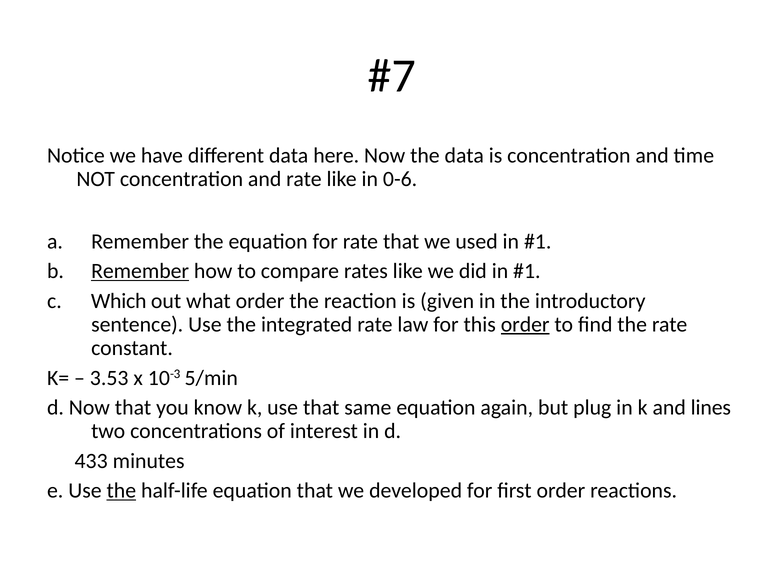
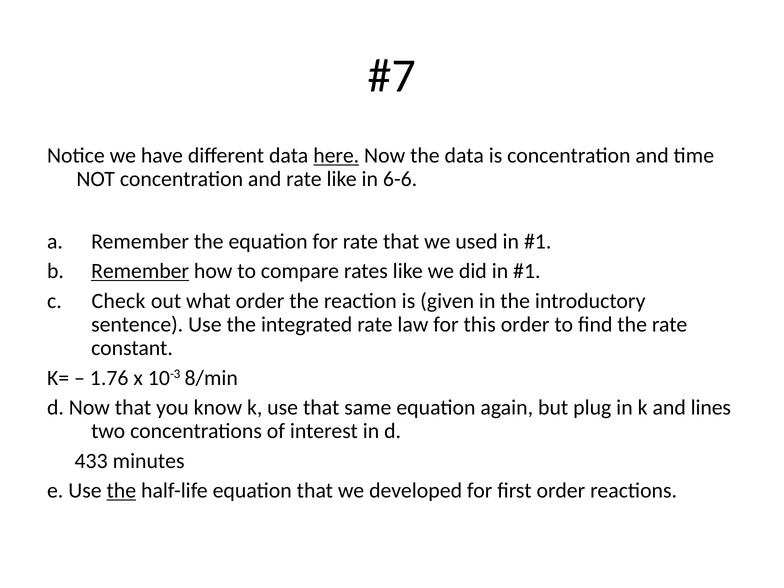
here underline: none -> present
0-6: 0-6 -> 6-6
Which: Which -> Check
order at (525, 325) underline: present -> none
3.53: 3.53 -> 1.76
5/min: 5/min -> 8/min
